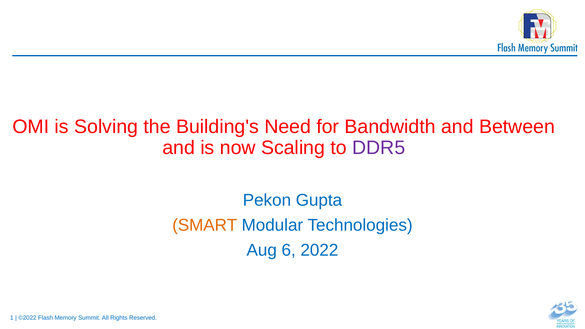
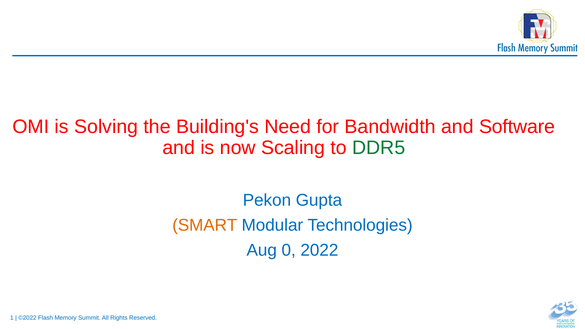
Between: Between -> Software
DDR5 colour: purple -> green
6: 6 -> 0
